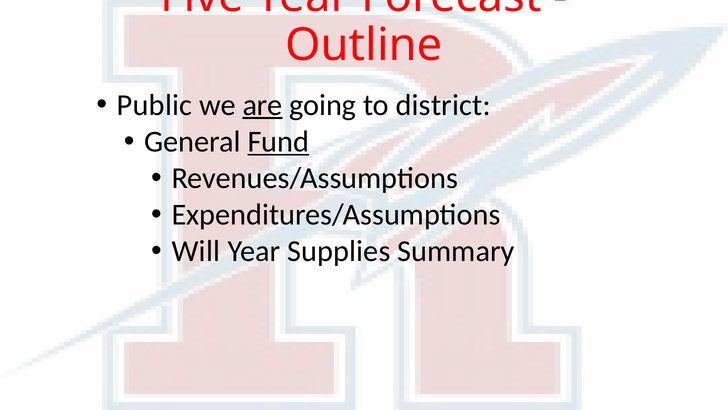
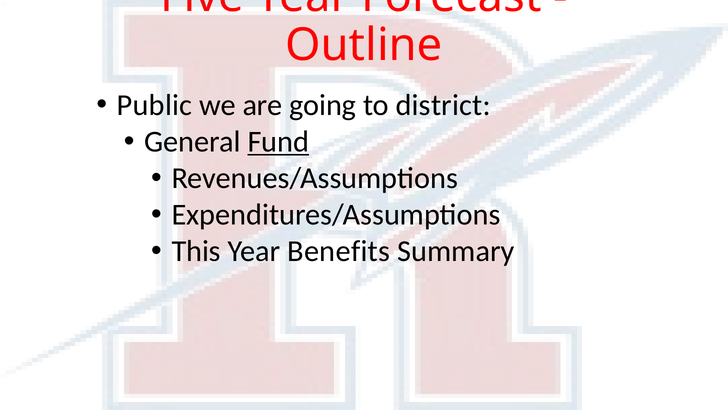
are underline: present -> none
Will: Will -> This
Supplies: Supplies -> Benefits
